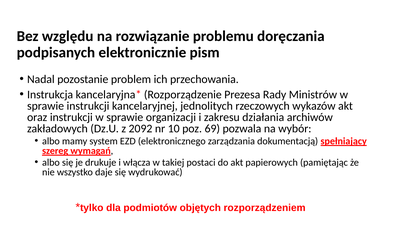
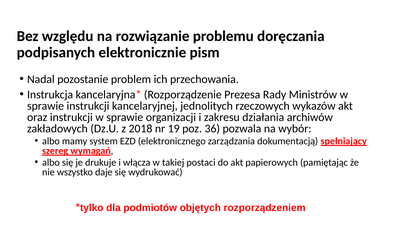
2092: 2092 -> 2018
10: 10 -> 19
69: 69 -> 36
